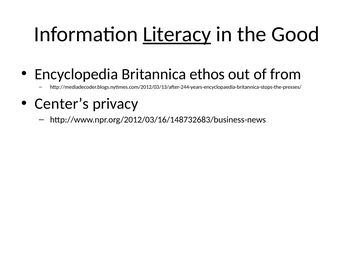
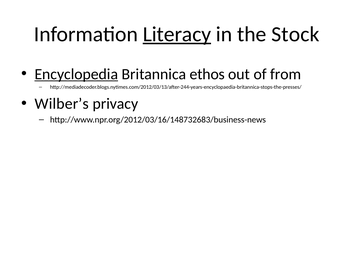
Good: Good -> Stock
Encyclopedia underline: none -> present
Center’s: Center’s -> Wilber’s
